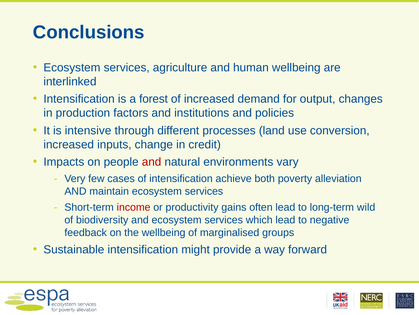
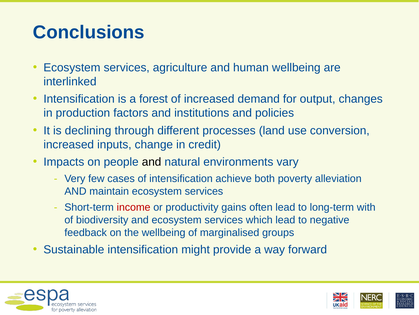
intensive: intensive -> declining
and at (152, 162) colour: red -> black
wild: wild -> with
